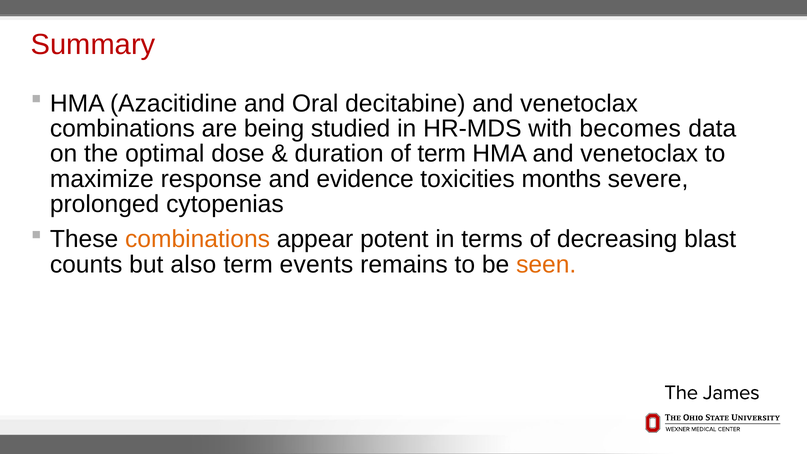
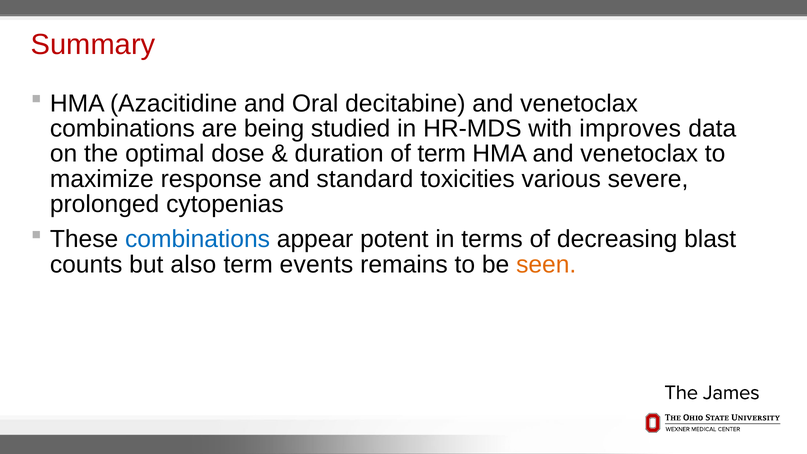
becomes: becomes -> improves
evidence: evidence -> standard
months: months -> various
combinations at (198, 239) colour: orange -> blue
